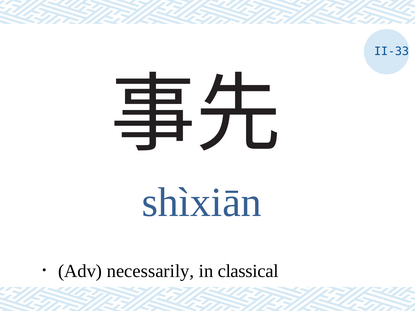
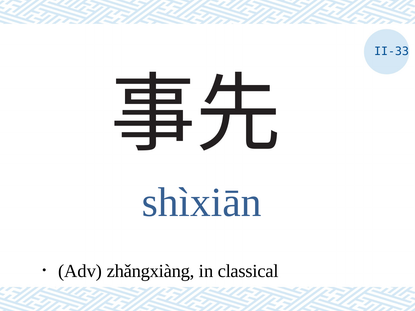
necessarily: necessarily -> zhǎngxiàng
